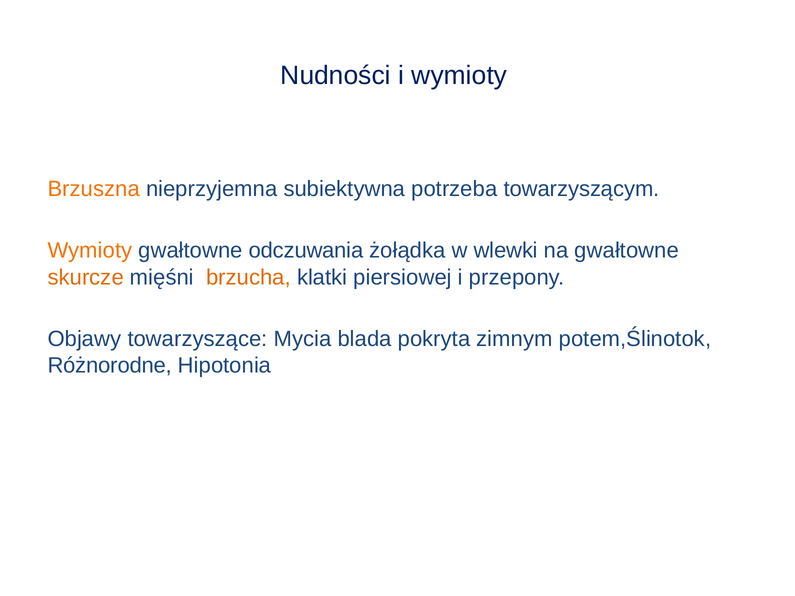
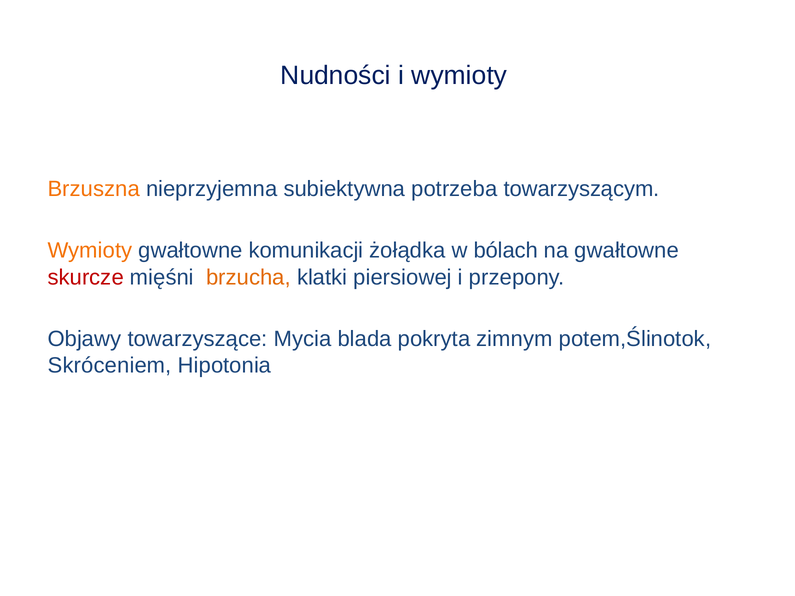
odczuwania: odczuwania -> komunikacji
wlewki: wlewki -> bólach
skurcze colour: orange -> red
Różnorodne: Różnorodne -> Skróceniem
